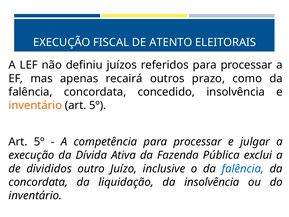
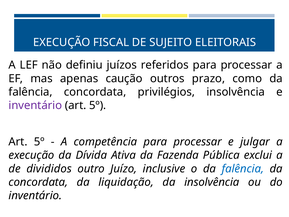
ATENTO: ATENTO -> SUJEITO
recairá: recairá -> caução
concedido: concedido -> privilégios
inventário at (35, 105) colour: orange -> purple
